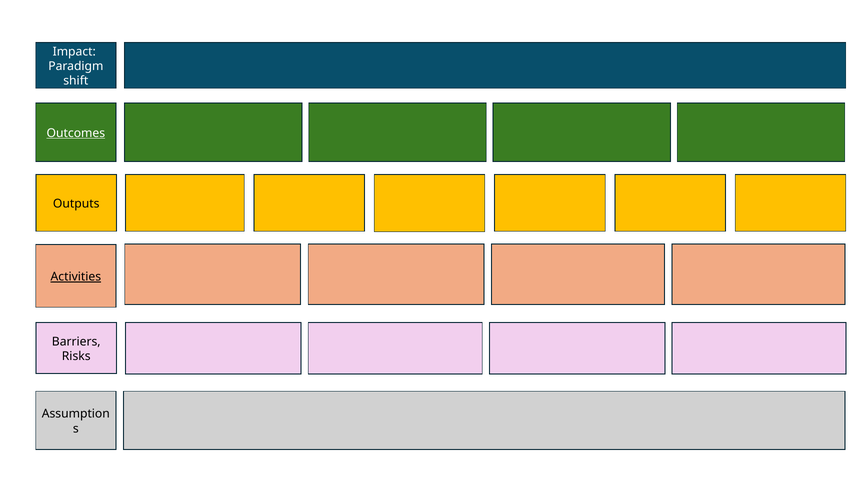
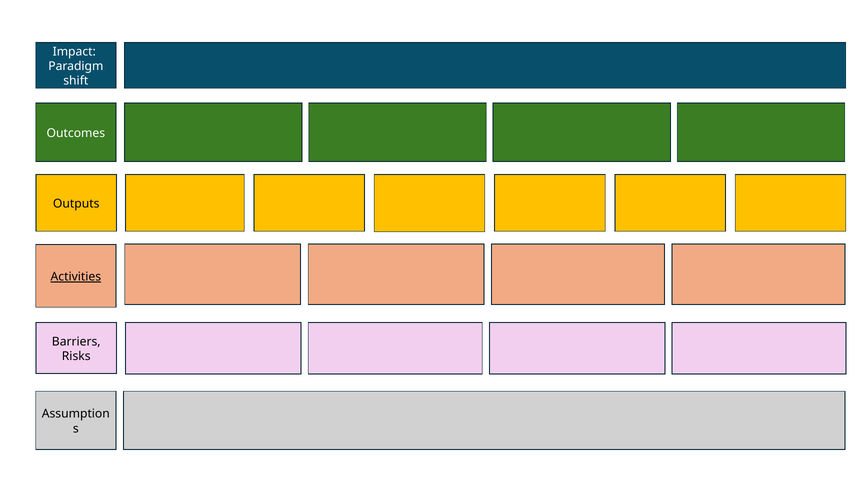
Outcomes underline: present -> none
